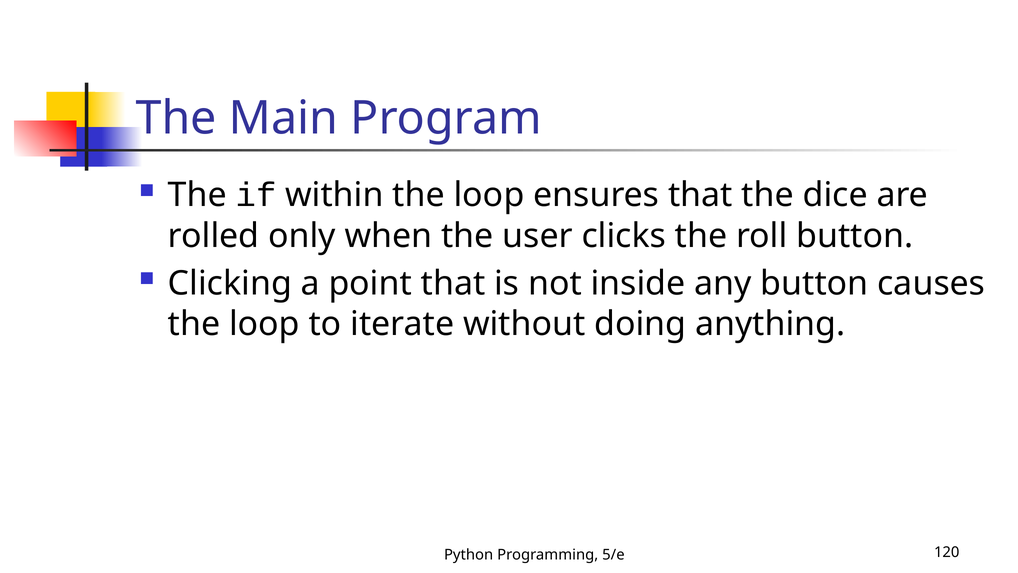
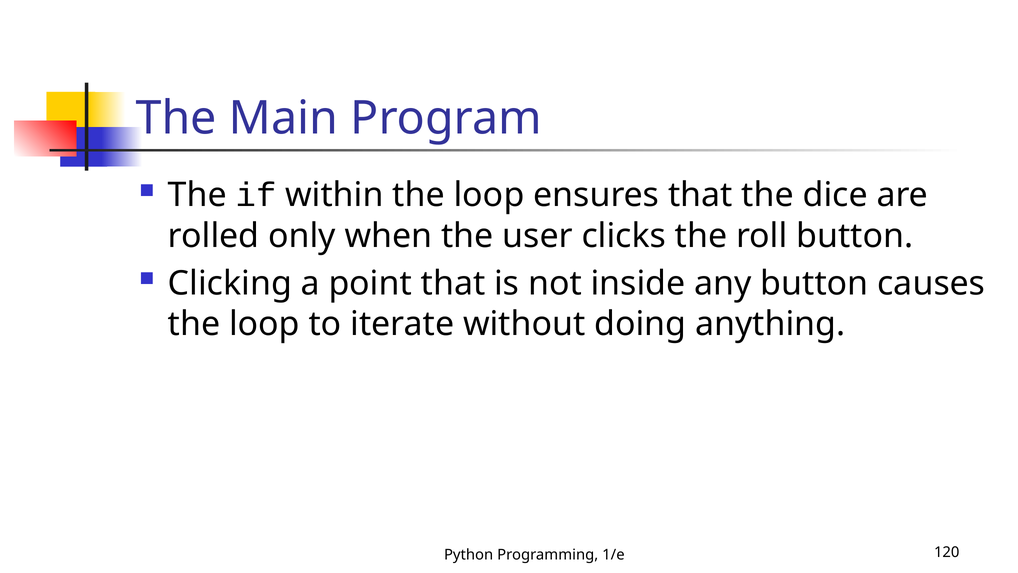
5/e: 5/e -> 1/e
